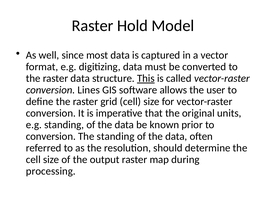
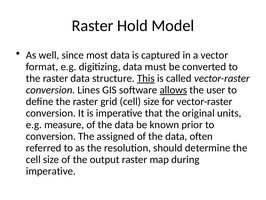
allows underline: none -> present
e.g standing: standing -> measure
The standing: standing -> assigned
processing at (51, 171): processing -> imperative
